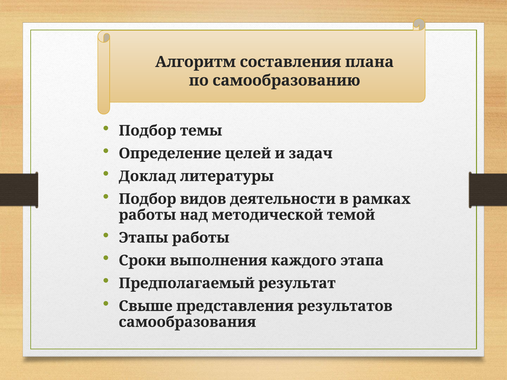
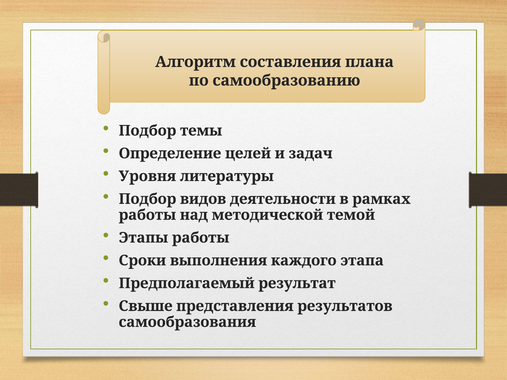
Доклад: Доклад -> Уровня
